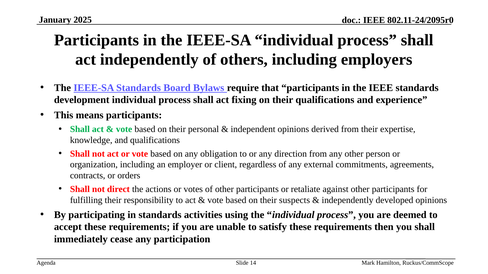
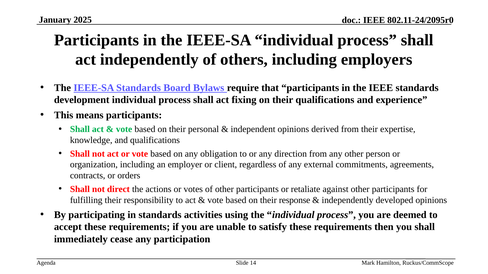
suspects: suspects -> response
